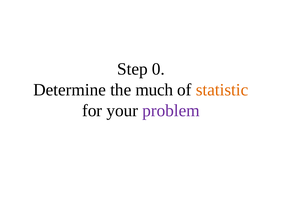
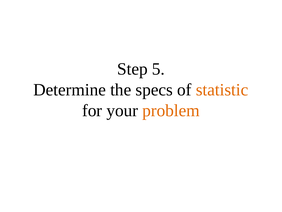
0: 0 -> 5
much: much -> specs
problem colour: purple -> orange
